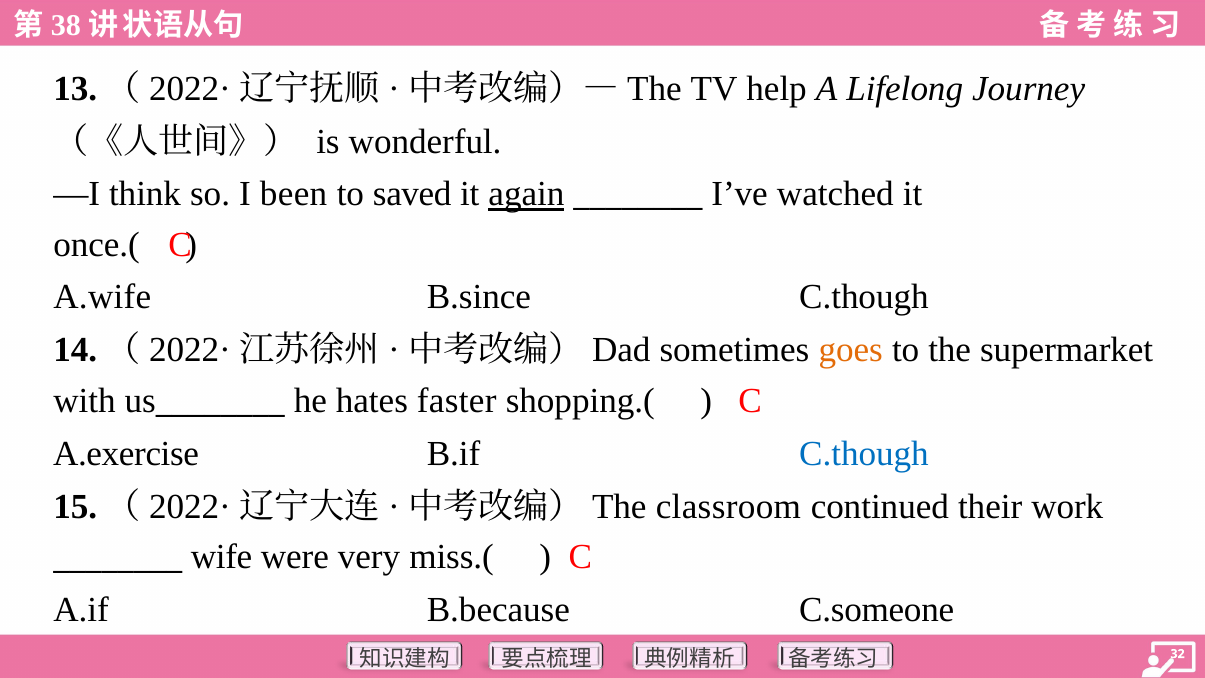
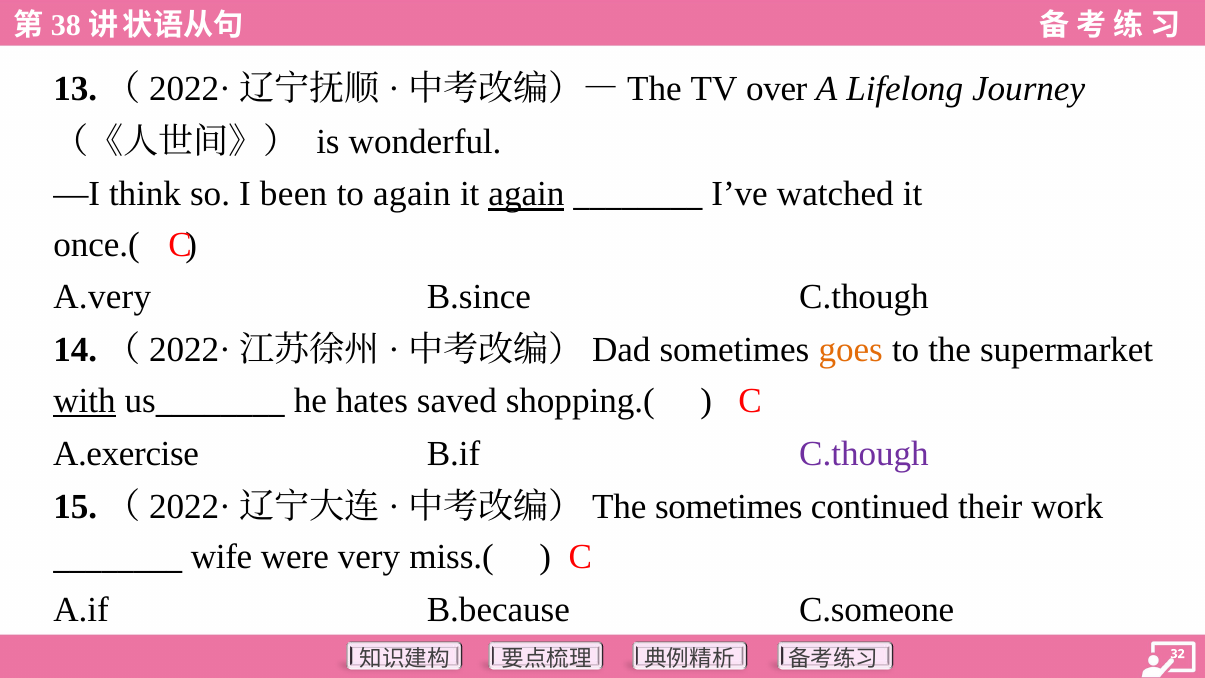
help: help -> over
to saved: saved -> again
A.wife: A.wife -> A.very
with underline: none -> present
faster: faster -> saved
C.though at (864, 454) colour: blue -> purple
classroom at (728, 507): classroom -> sometimes
